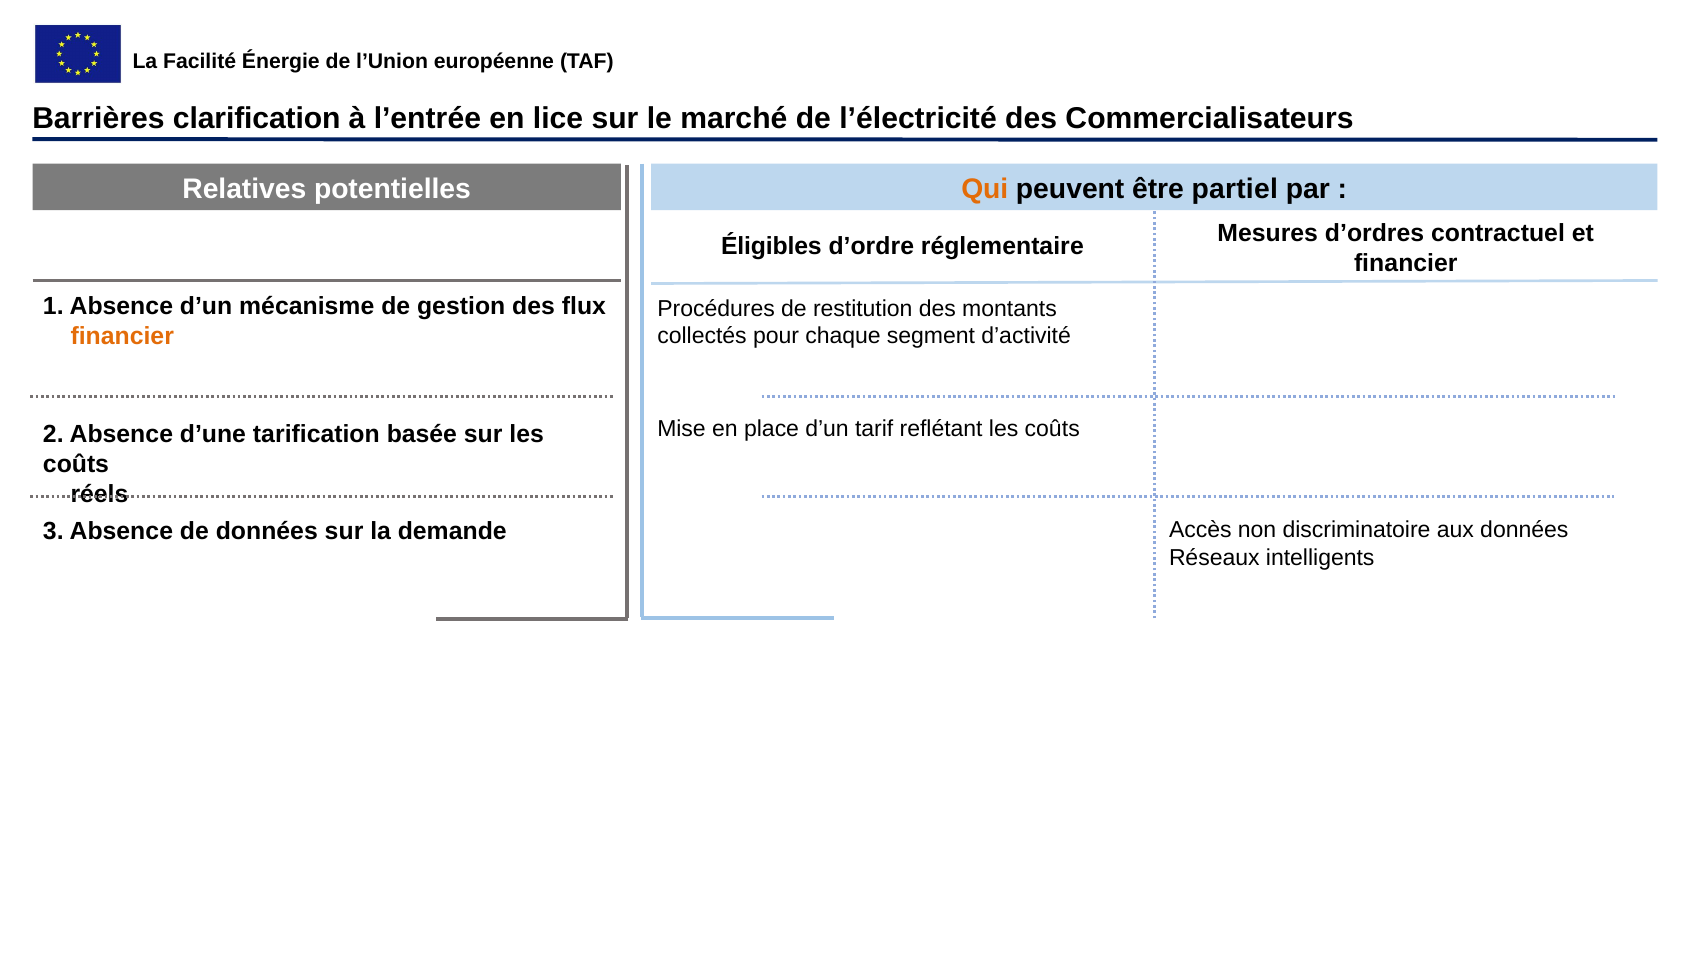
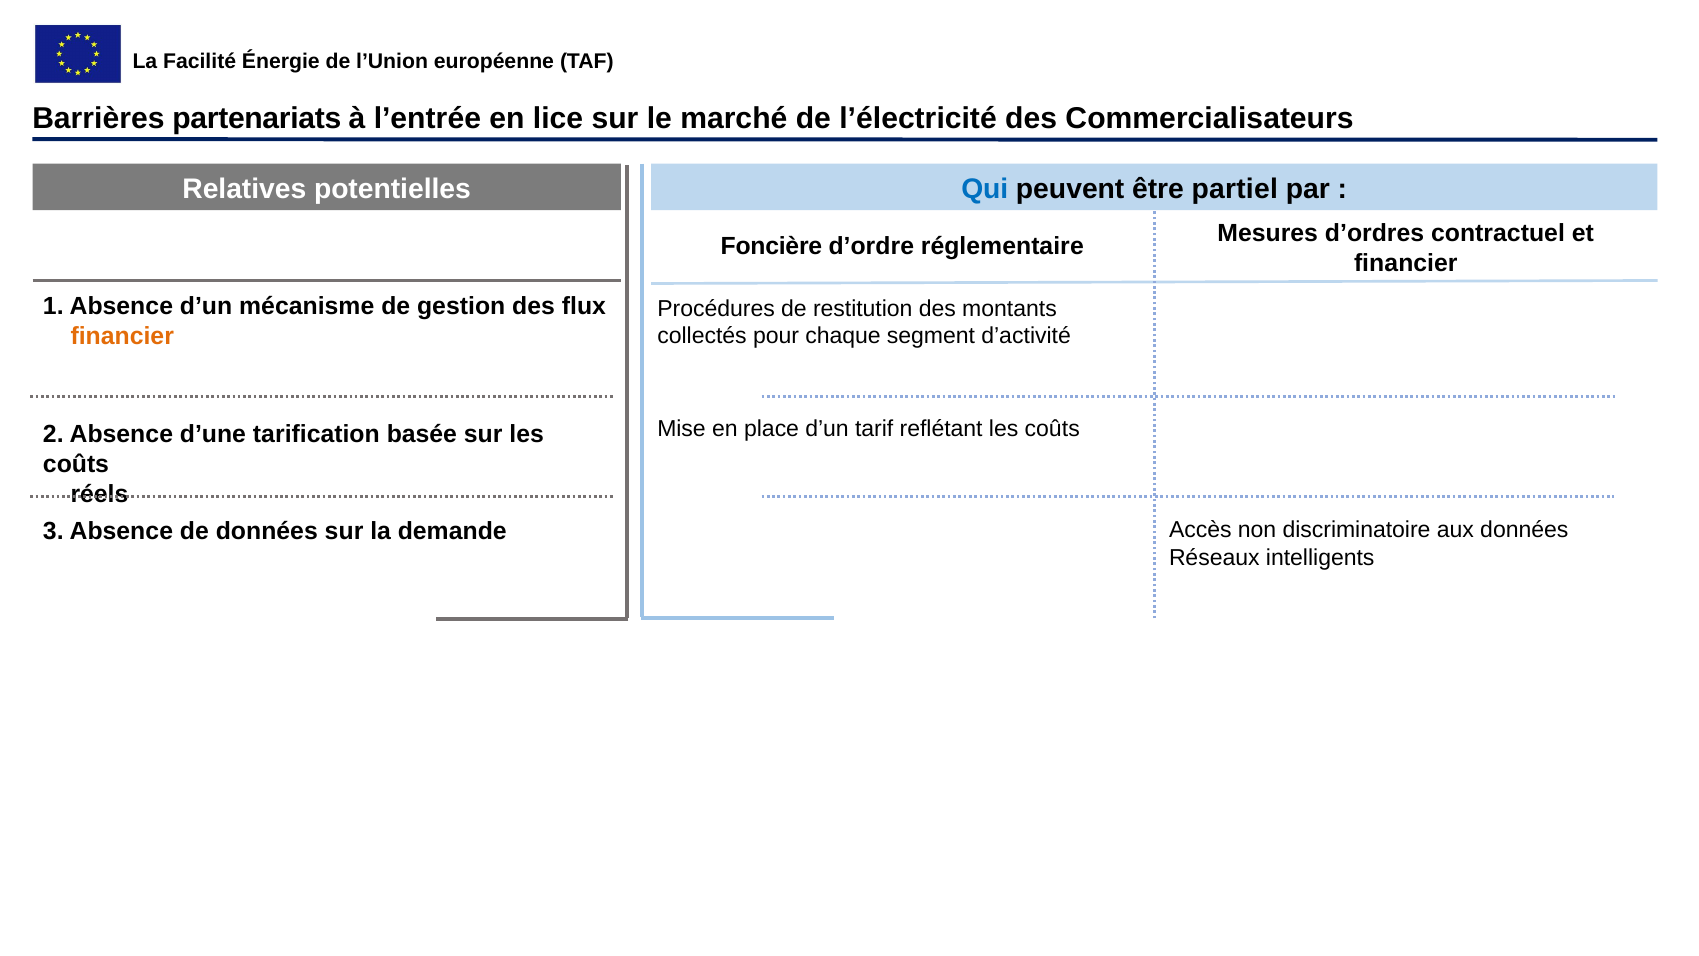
clarification: clarification -> partenariats
Qui colour: orange -> blue
Éligibles: Éligibles -> Foncière
